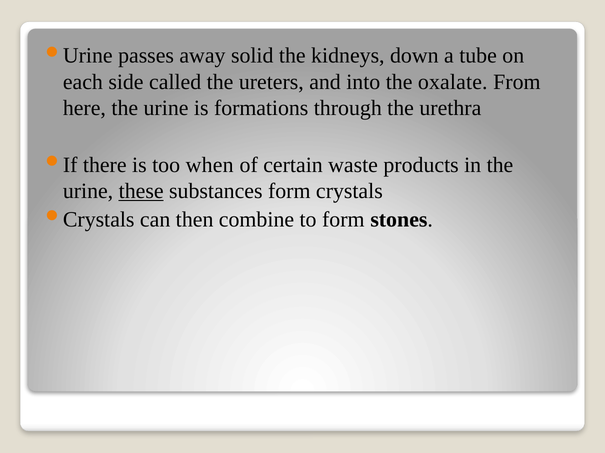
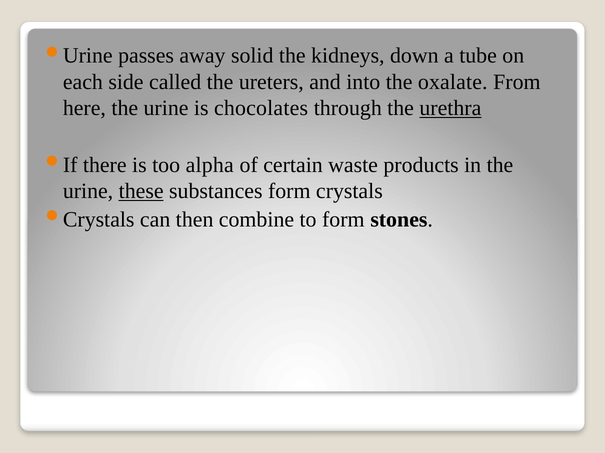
formations: formations -> chocolates
urethra underline: none -> present
when: when -> alpha
